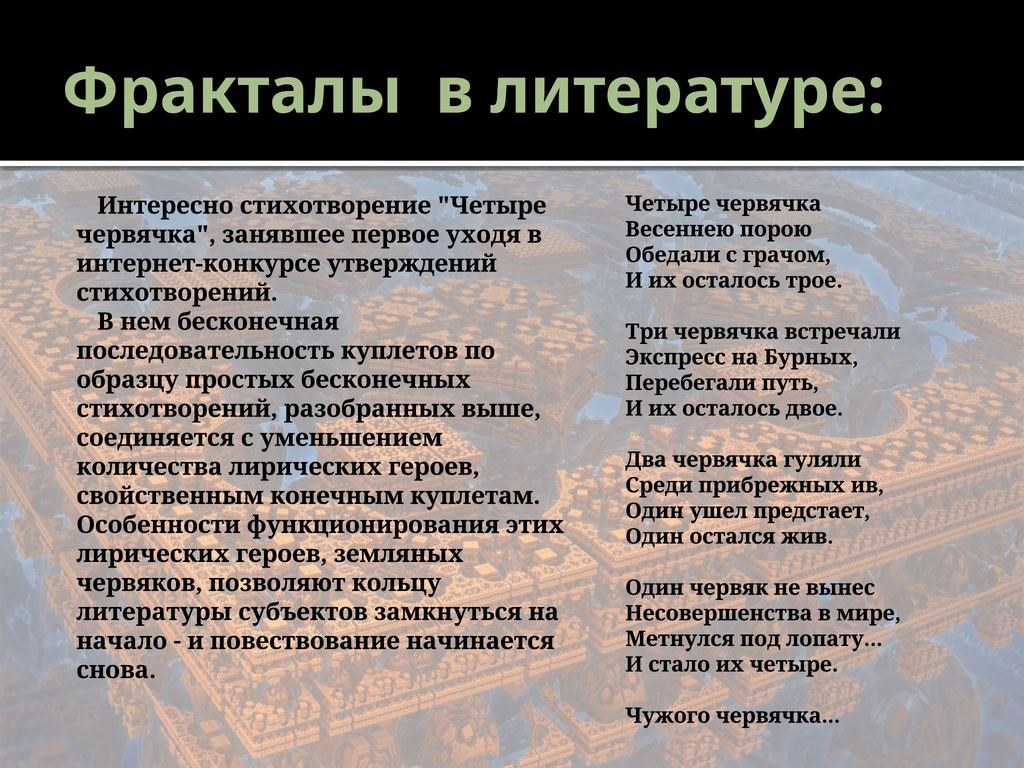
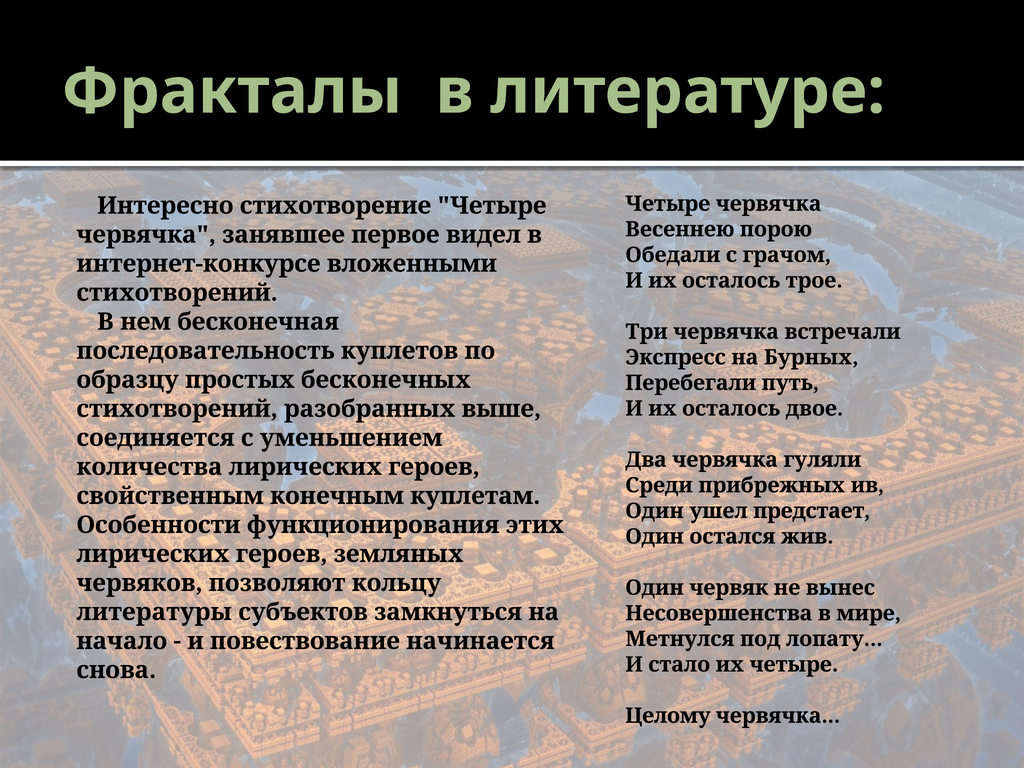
уходя: уходя -> видел
утверждений: утверждений -> вложенными
Чужого: Чужого -> Целому
